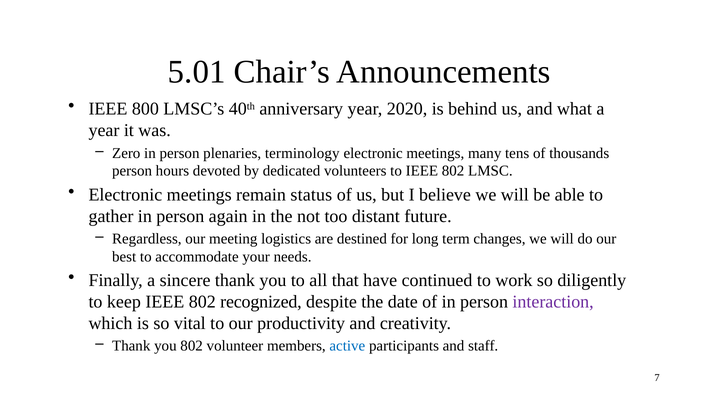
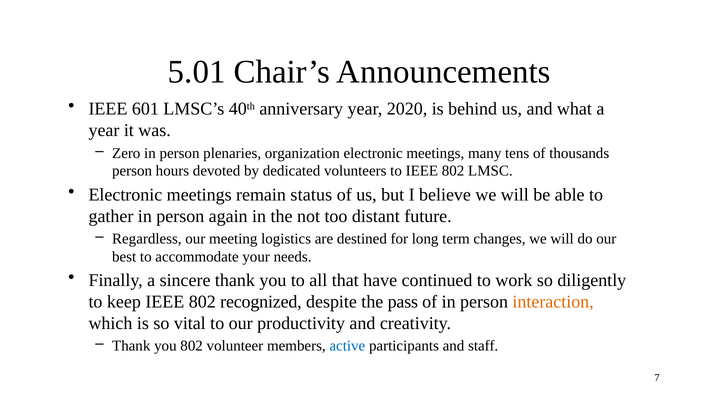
800: 800 -> 601
terminology: terminology -> organization
date: date -> pass
interaction colour: purple -> orange
